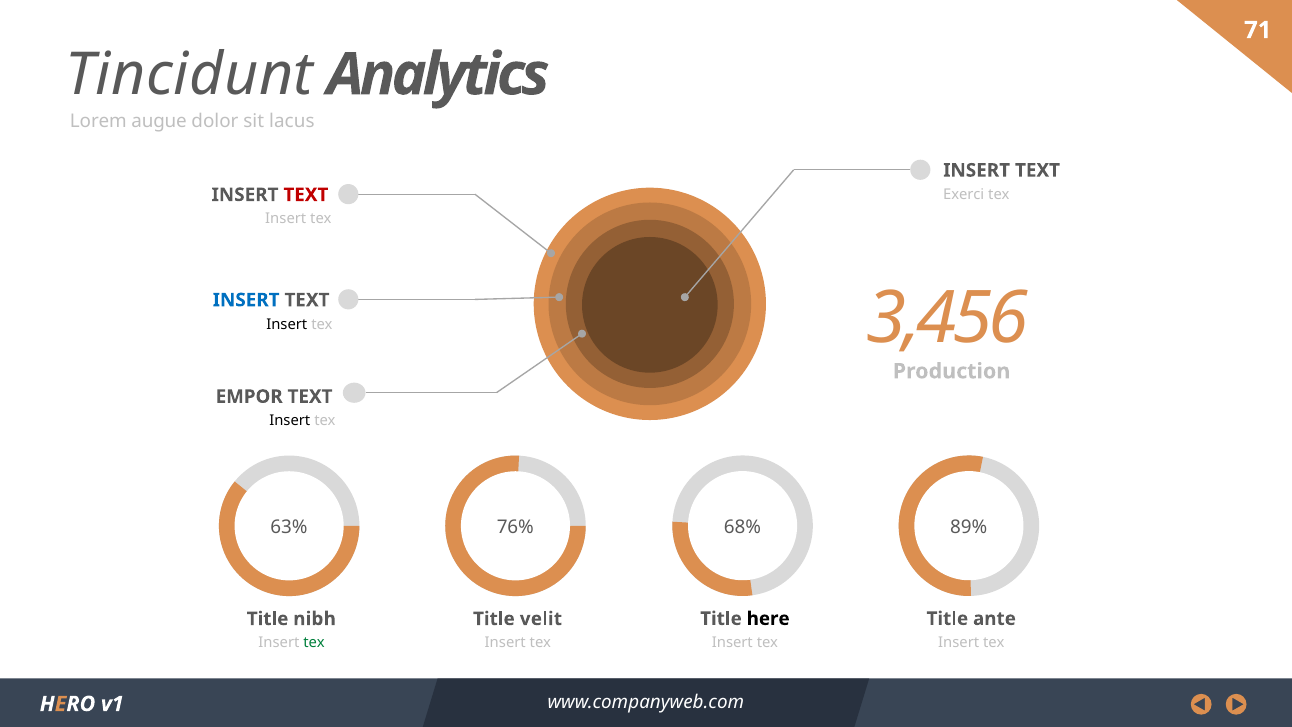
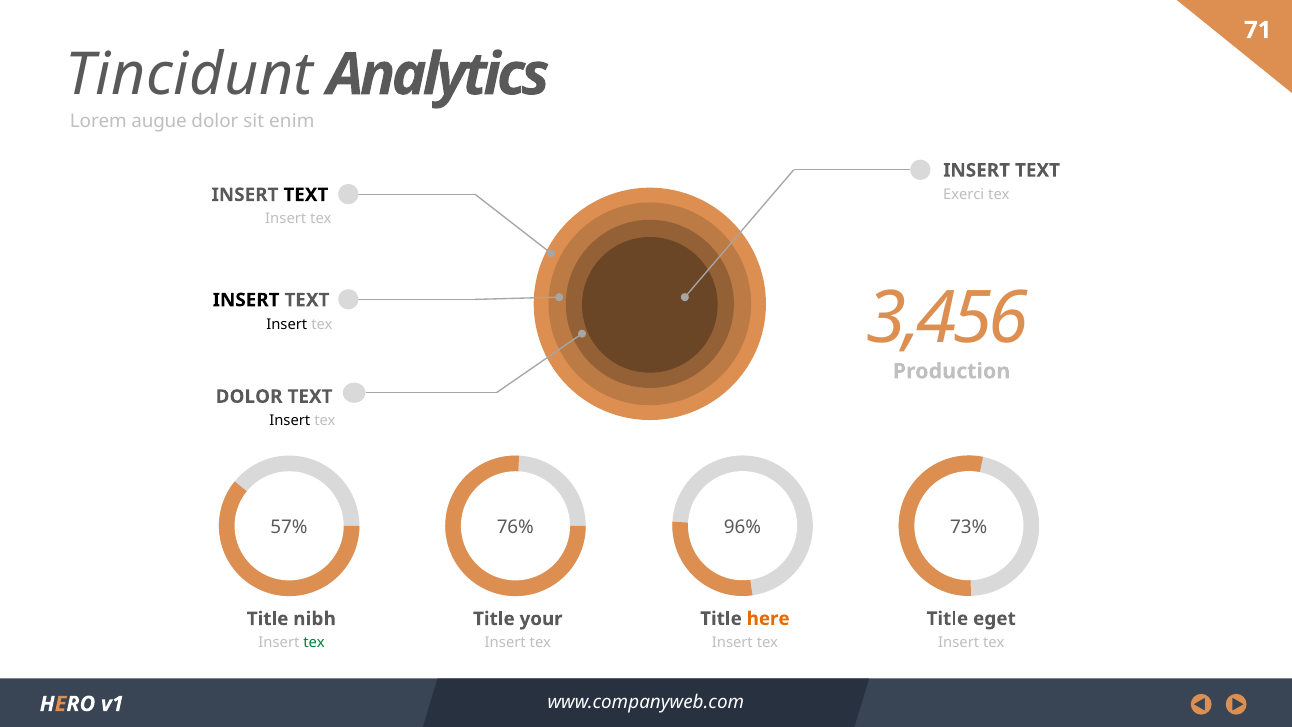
lacus: lacus -> enim
TEXT at (306, 195) colour: red -> black
INSERT at (246, 300) colour: blue -> black
EMPOR at (249, 396): EMPOR -> DOLOR
68%: 68% -> 96%
89%: 89% -> 73%
63%: 63% -> 57%
here colour: black -> orange
ante: ante -> eget
velit: velit -> your
